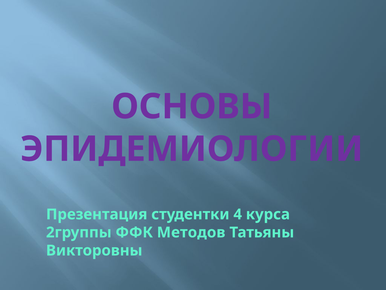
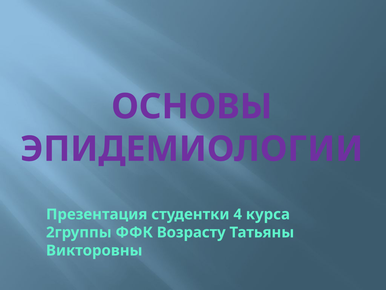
Методов: Методов -> Возрасту
